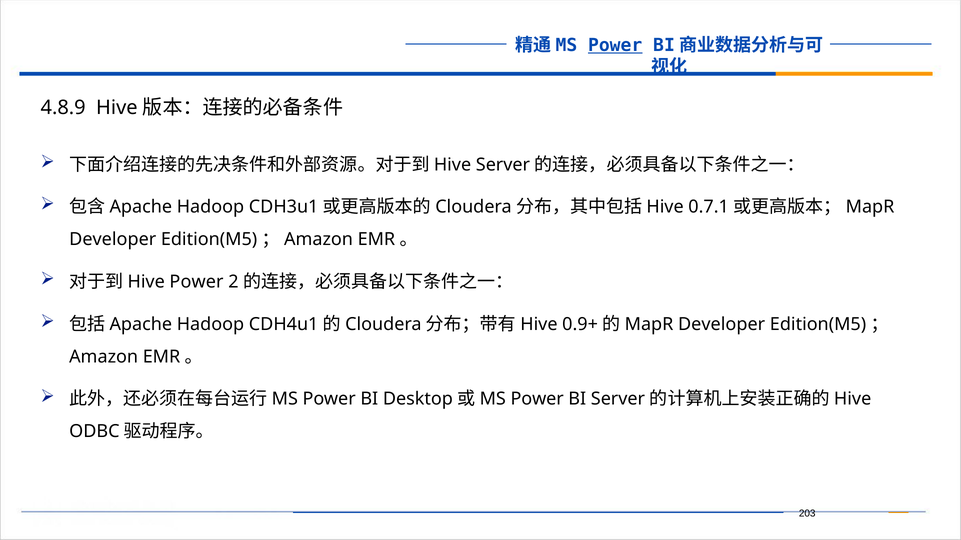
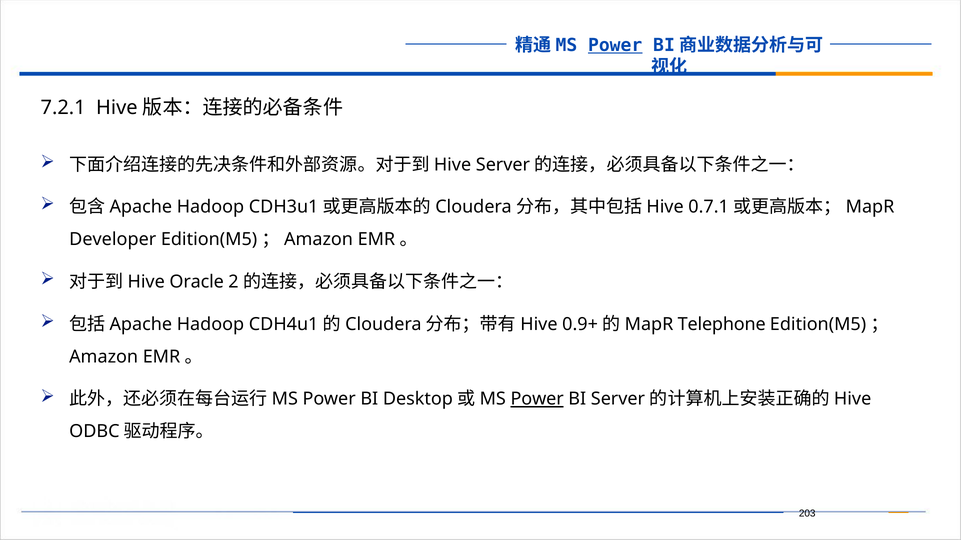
4.8.9: 4.8.9 -> 7.2.1
Power at (197, 282): Power -> Oracle
Developer at (722, 325): Developer -> Telephone
Power at (537, 399) underline: none -> present
